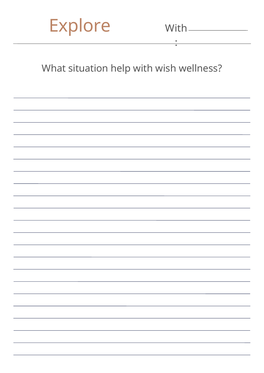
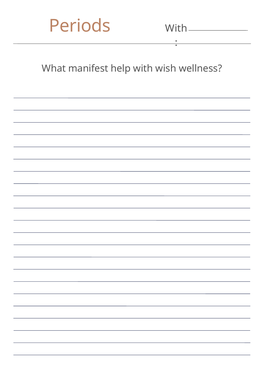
Explore: Explore -> Periods
situation: situation -> manifest
